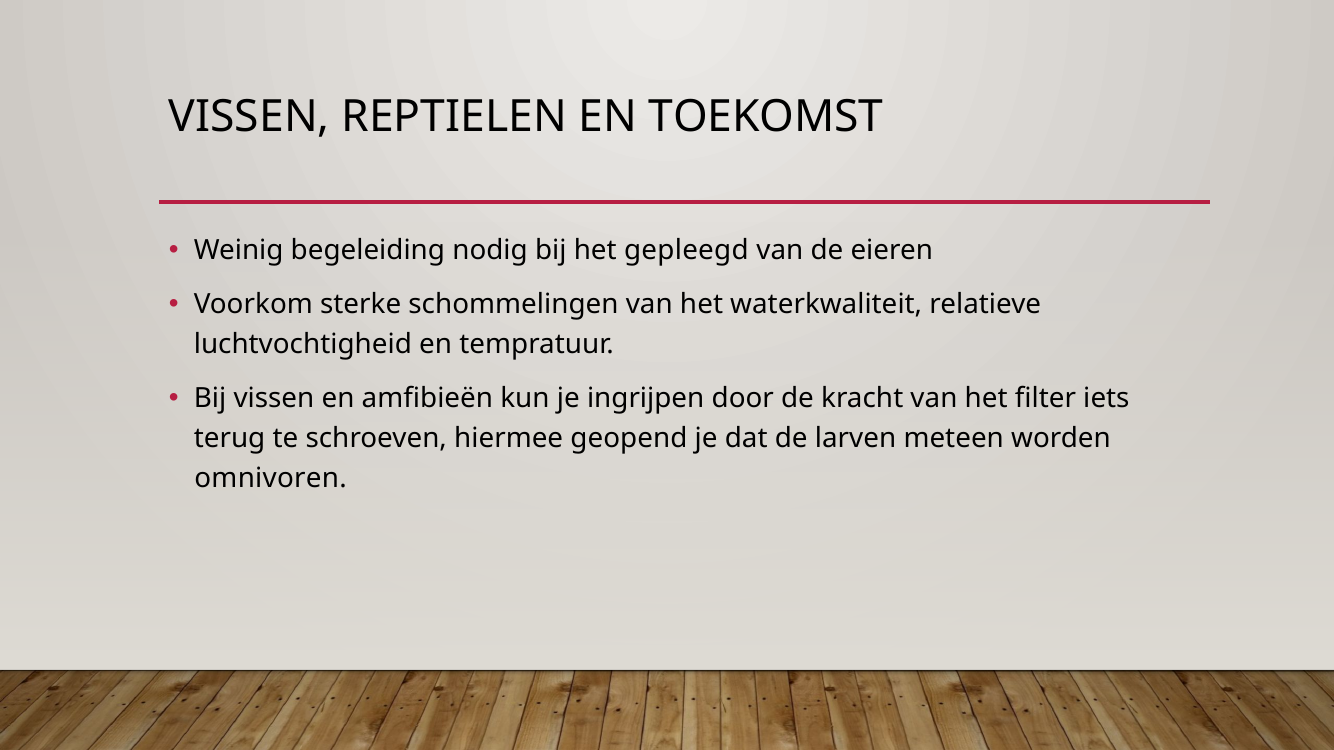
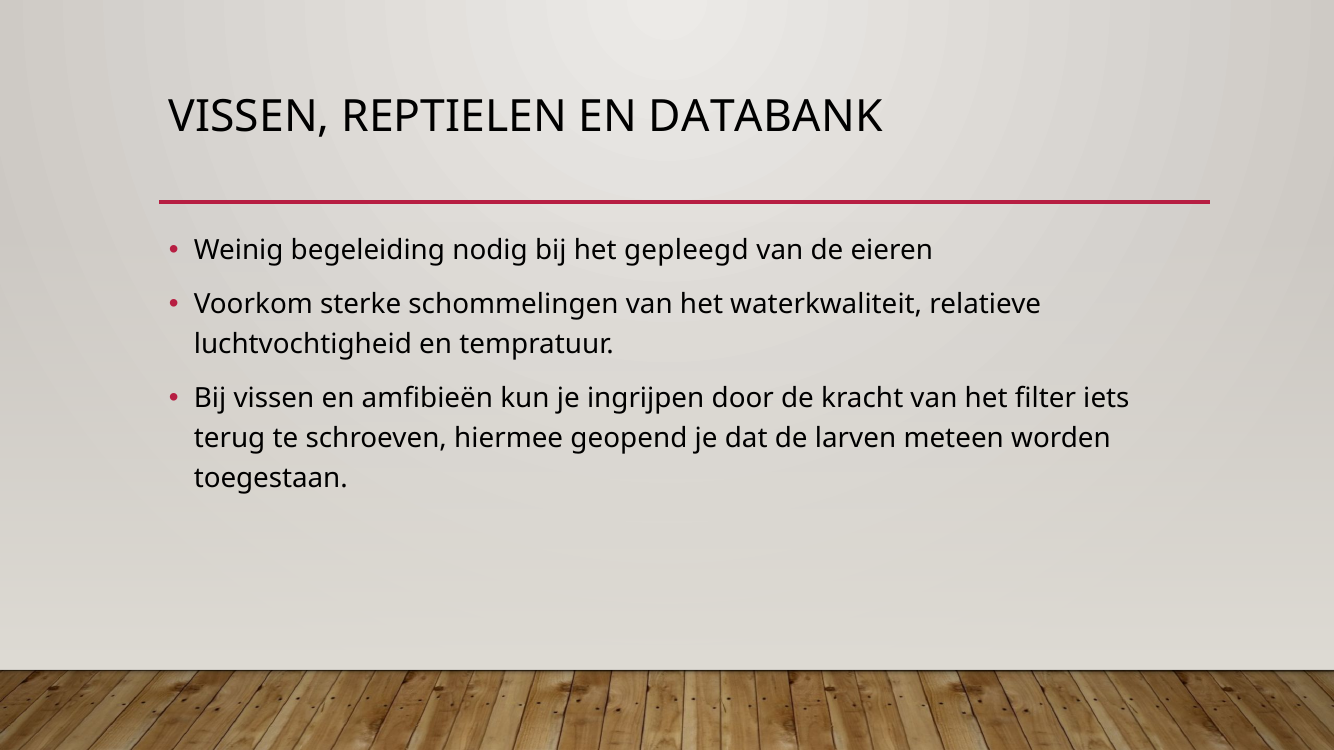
TOEKOMST: TOEKOMST -> DATABANK
omnivoren: omnivoren -> toegestaan
